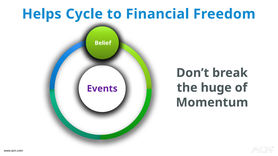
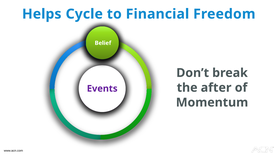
huge: huge -> after
